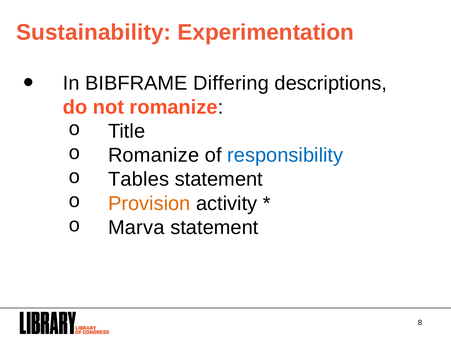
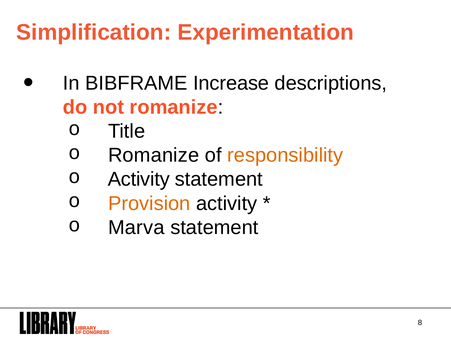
Sustainability: Sustainability -> Simplification
Differing: Differing -> Increase
responsibility colour: blue -> orange
Tables at (139, 180): Tables -> Activity
